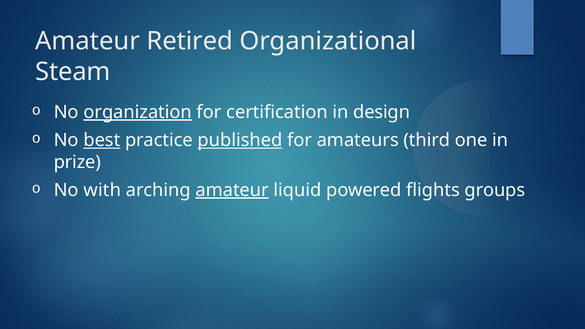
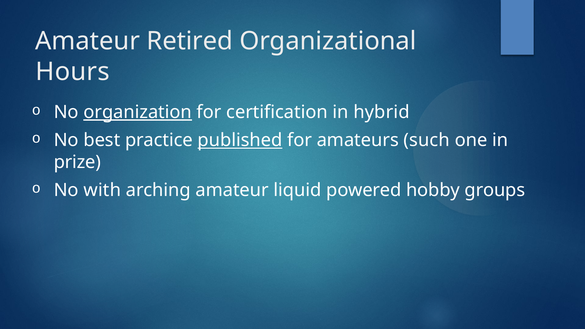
Steam: Steam -> Hours
design: design -> hybrid
best underline: present -> none
third: third -> such
amateur at (232, 190) underline: present -> none
flights: flights -> hobby
